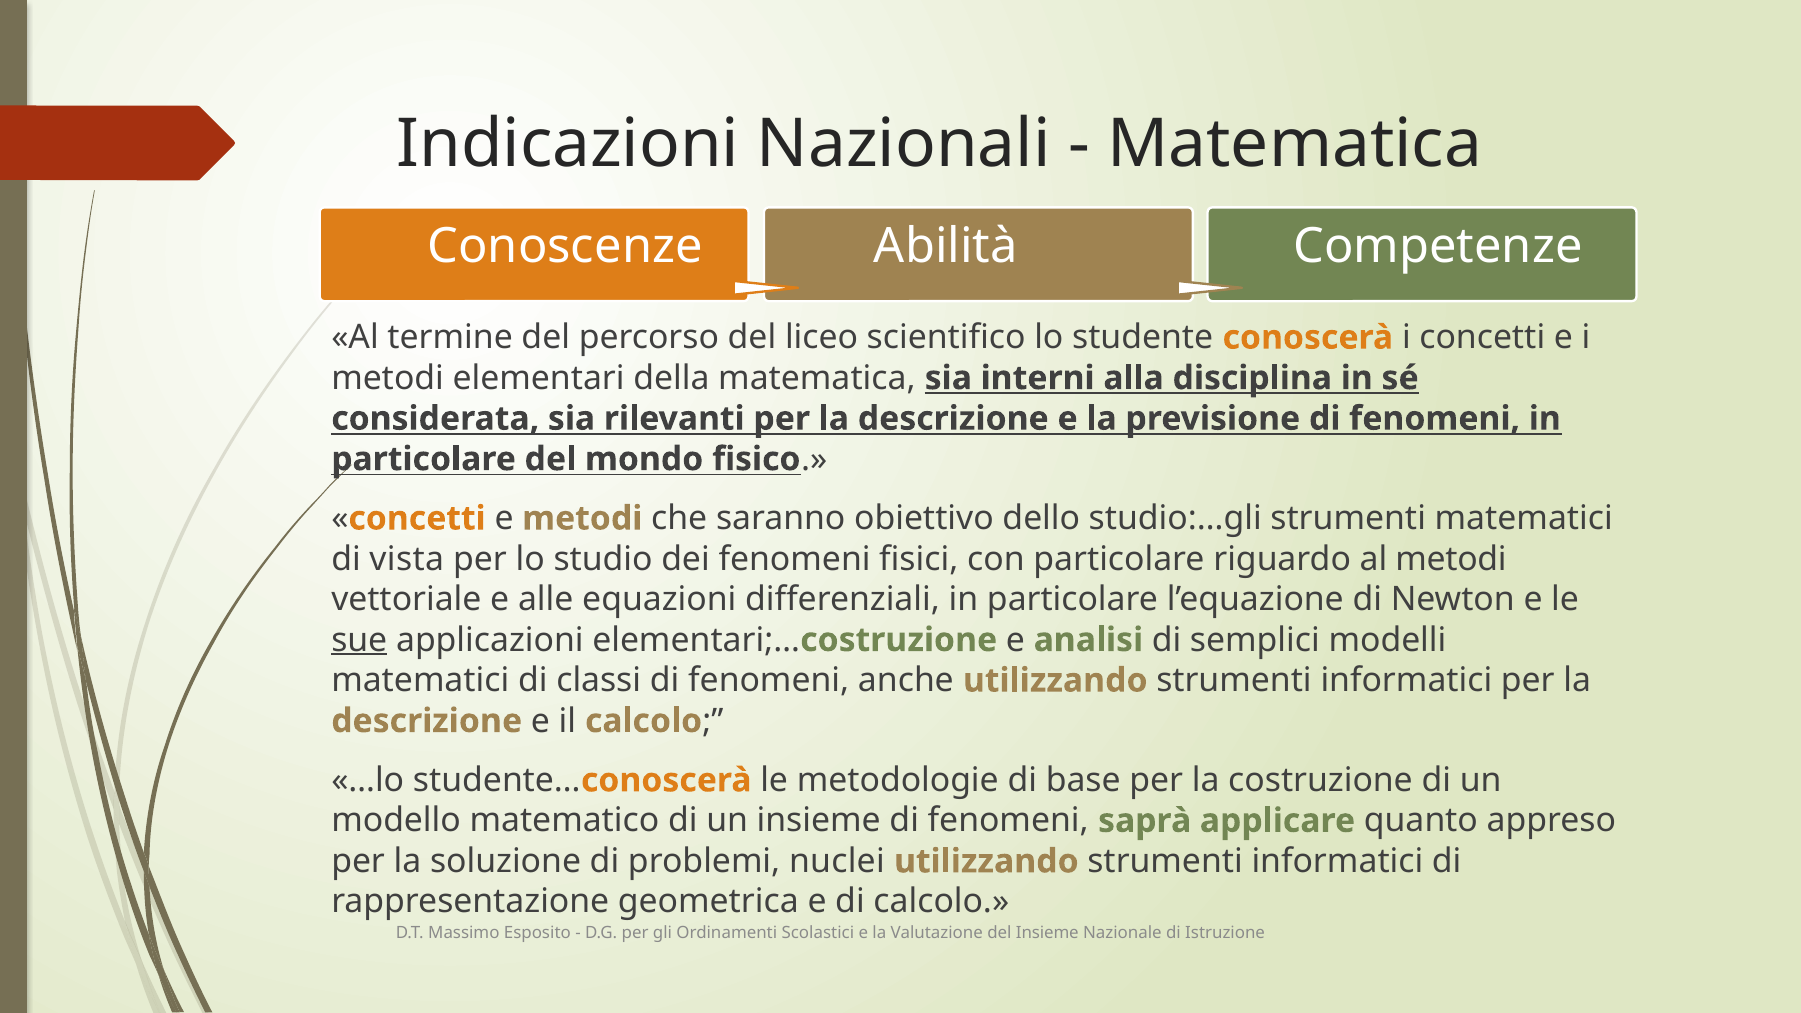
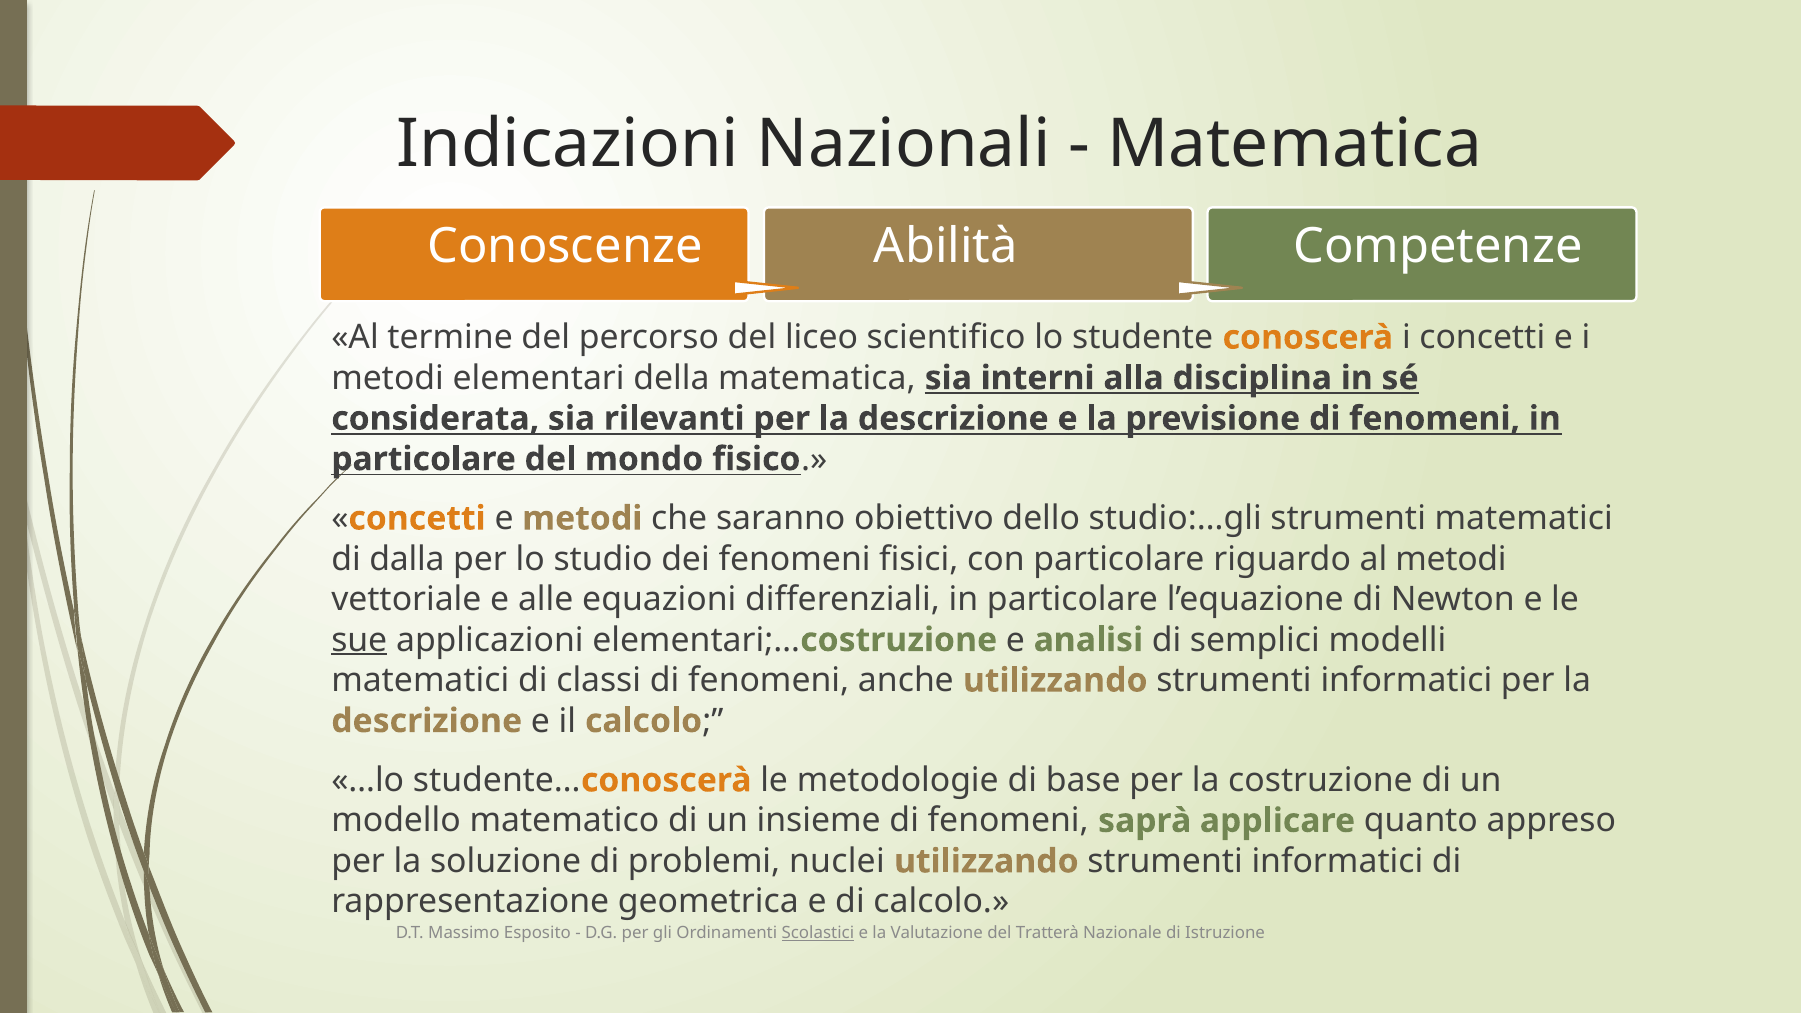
vista: vista -> dalla
Scolastici underline: none -> present
del Insieme: Insieme -> Tratterà
